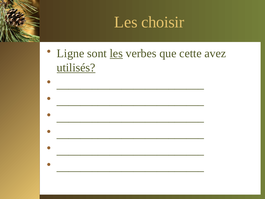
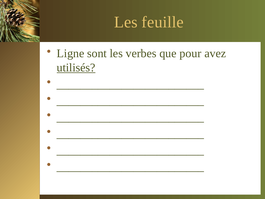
choisir: choisir -> feuille
les at (116, 53) underline: present -> none
cette: cette -> pour
